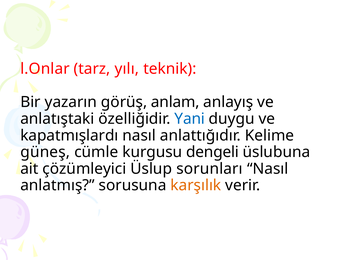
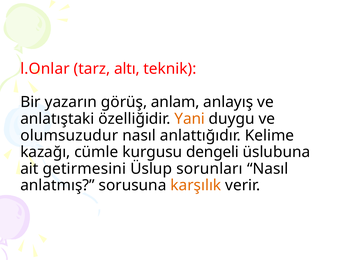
yılı: yılı -> altı
Yani colour: blue -> orange
kapatmışlardı: kapatmışlardı -> olumsuzudur
güneş: güneş -> kazağı
çözümleyici: çözümleyici -> getirmesini
